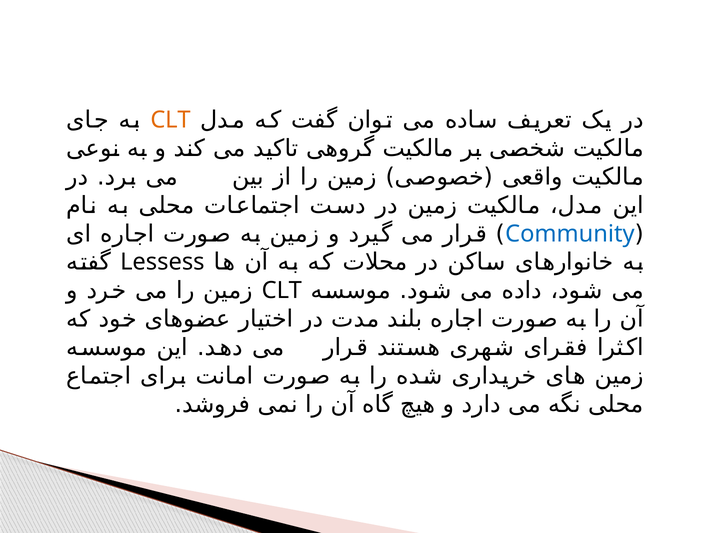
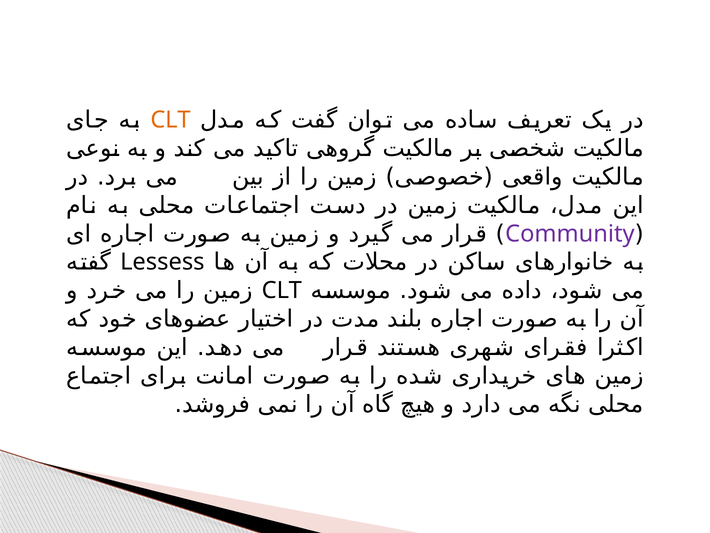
Community colour: blue -> purple
